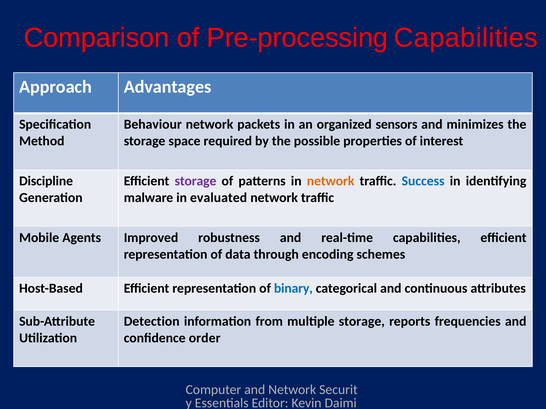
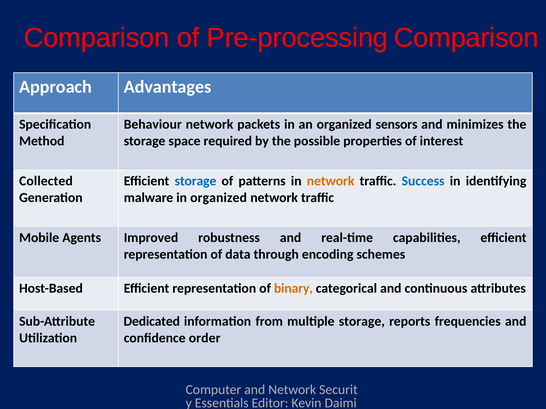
Pre-processing Capabilities: Capabilities -> Comparison
Discipline: Discipline -> Collected
storage at (195, 181) colour: purple -> blue
in evaluated: evaluated -> organized
binary colour: blue -> orange
Detection: Detection -> Dedicated
